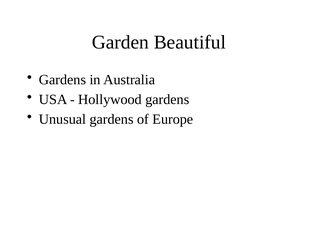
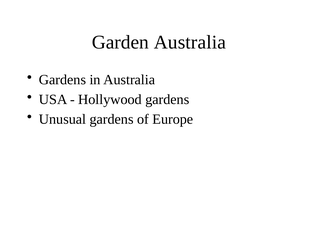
Garden Beautiful: Beautiful -> Australia
